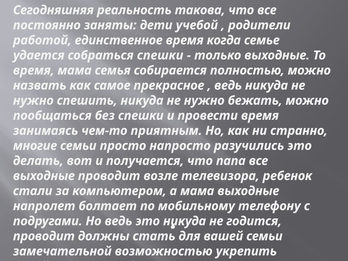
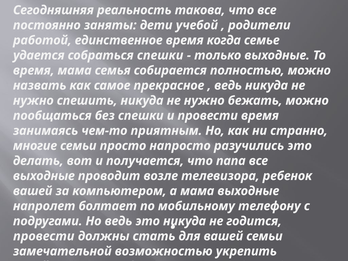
стали at (33, 191): стали -> вашей
проводит at (44, 236): проводит -> провести
